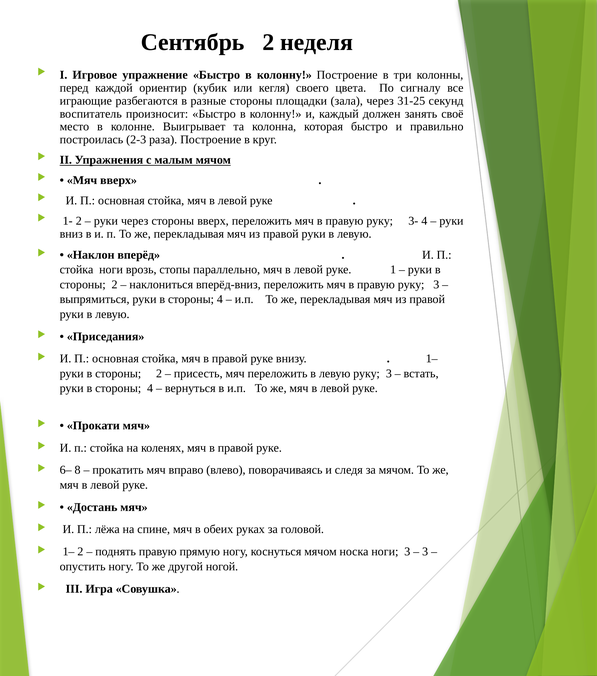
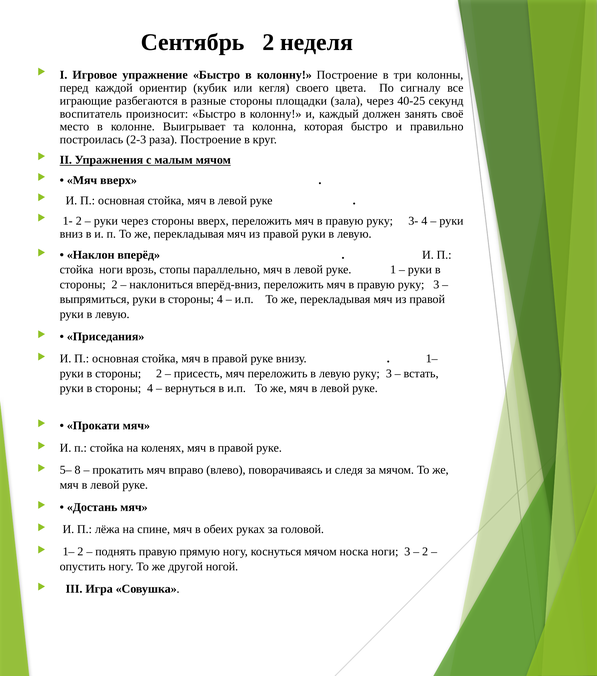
31-25: 31-25 -> 40-25
6–: 6– -> 5–
3 at (425, 551): 3 -> 2
